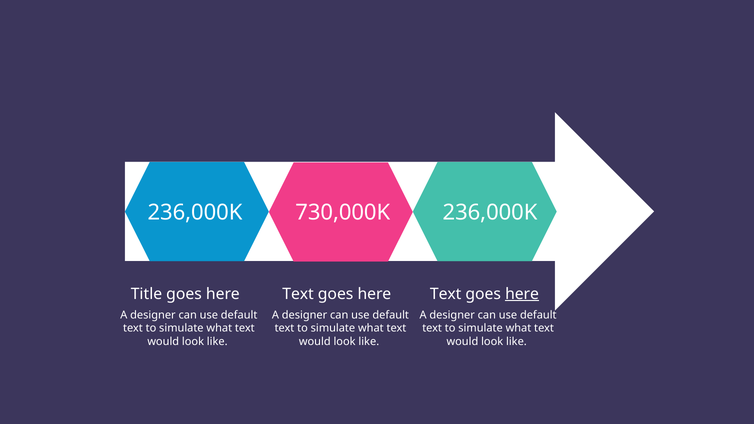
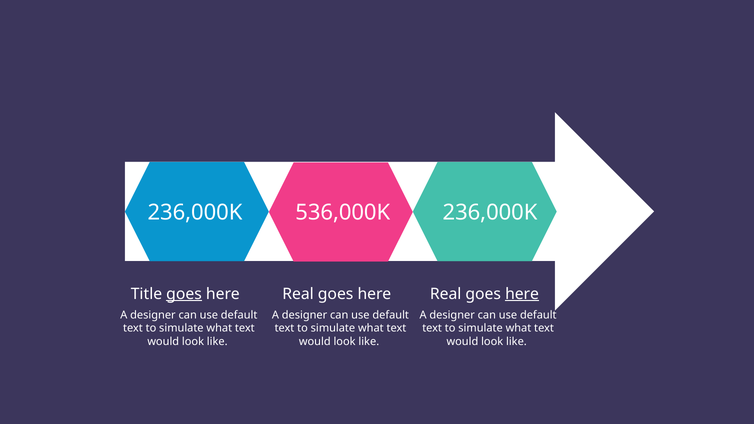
730,000K: 730,000K -> 536,000K
goes at (184, 294) underline: none -> present
Text at (298, 294): Text -> Real
Text at (446, 294): Text -> Real
